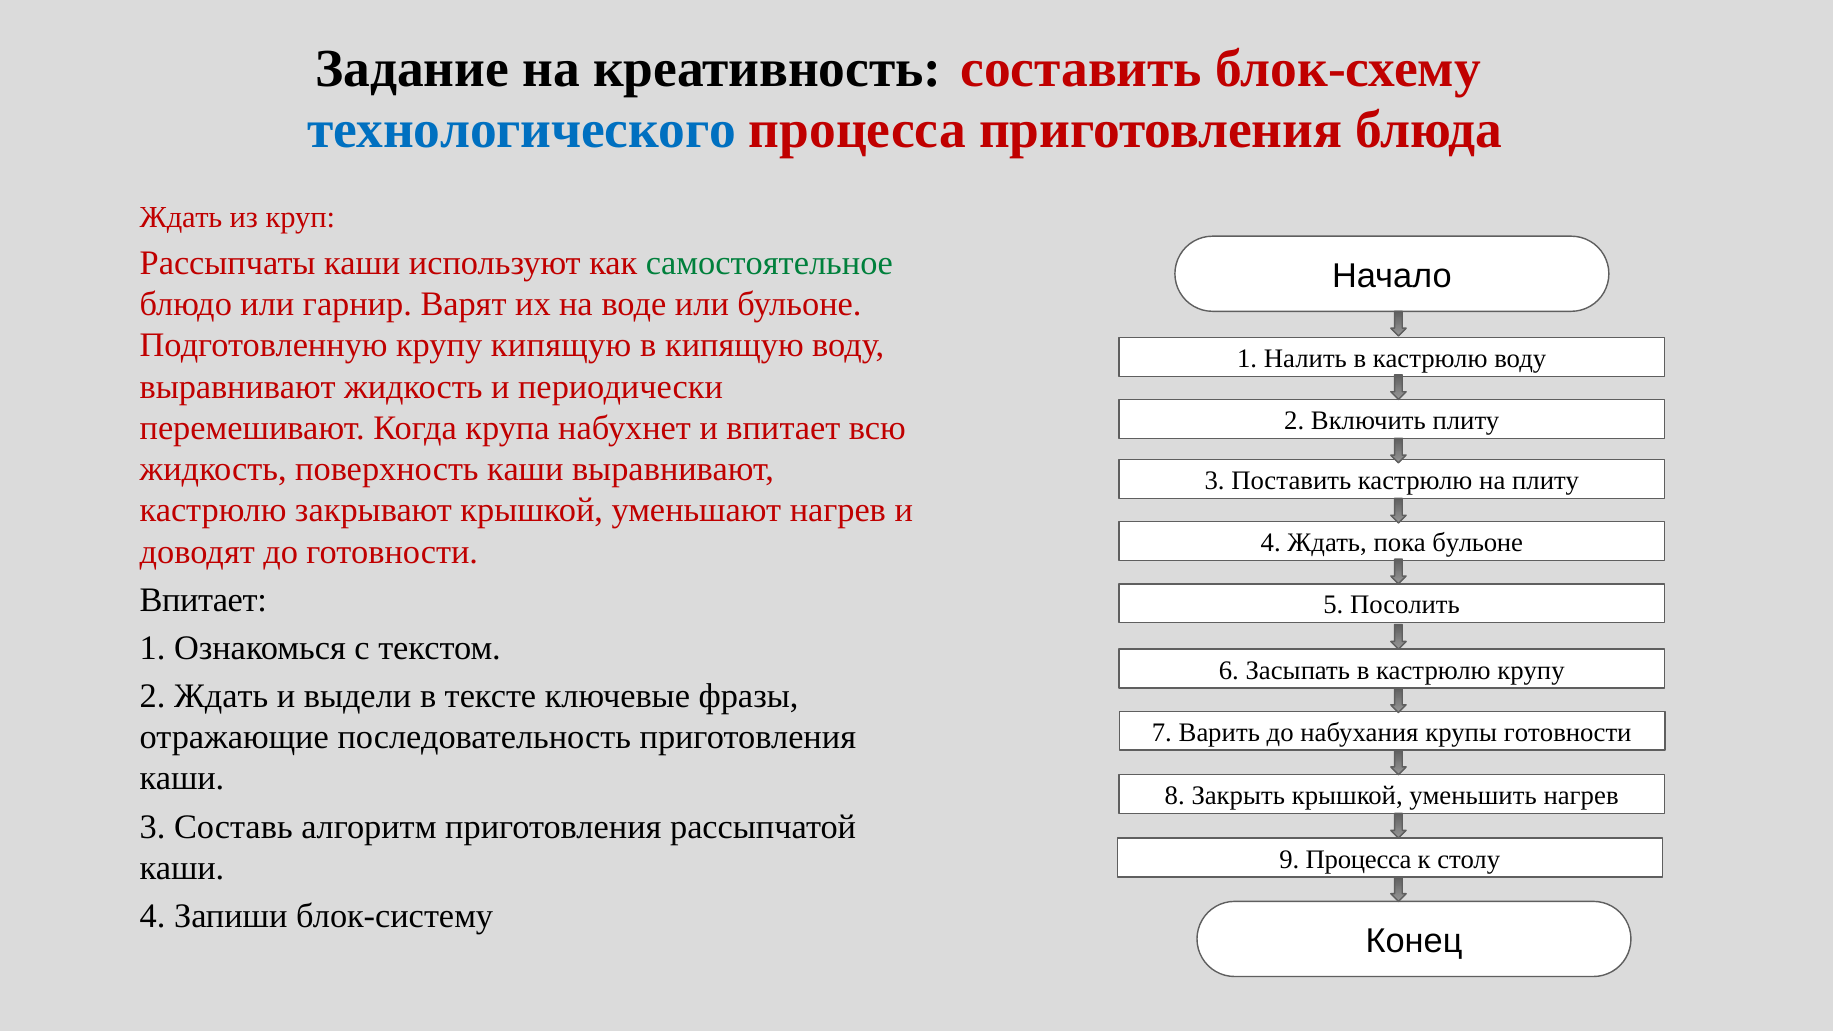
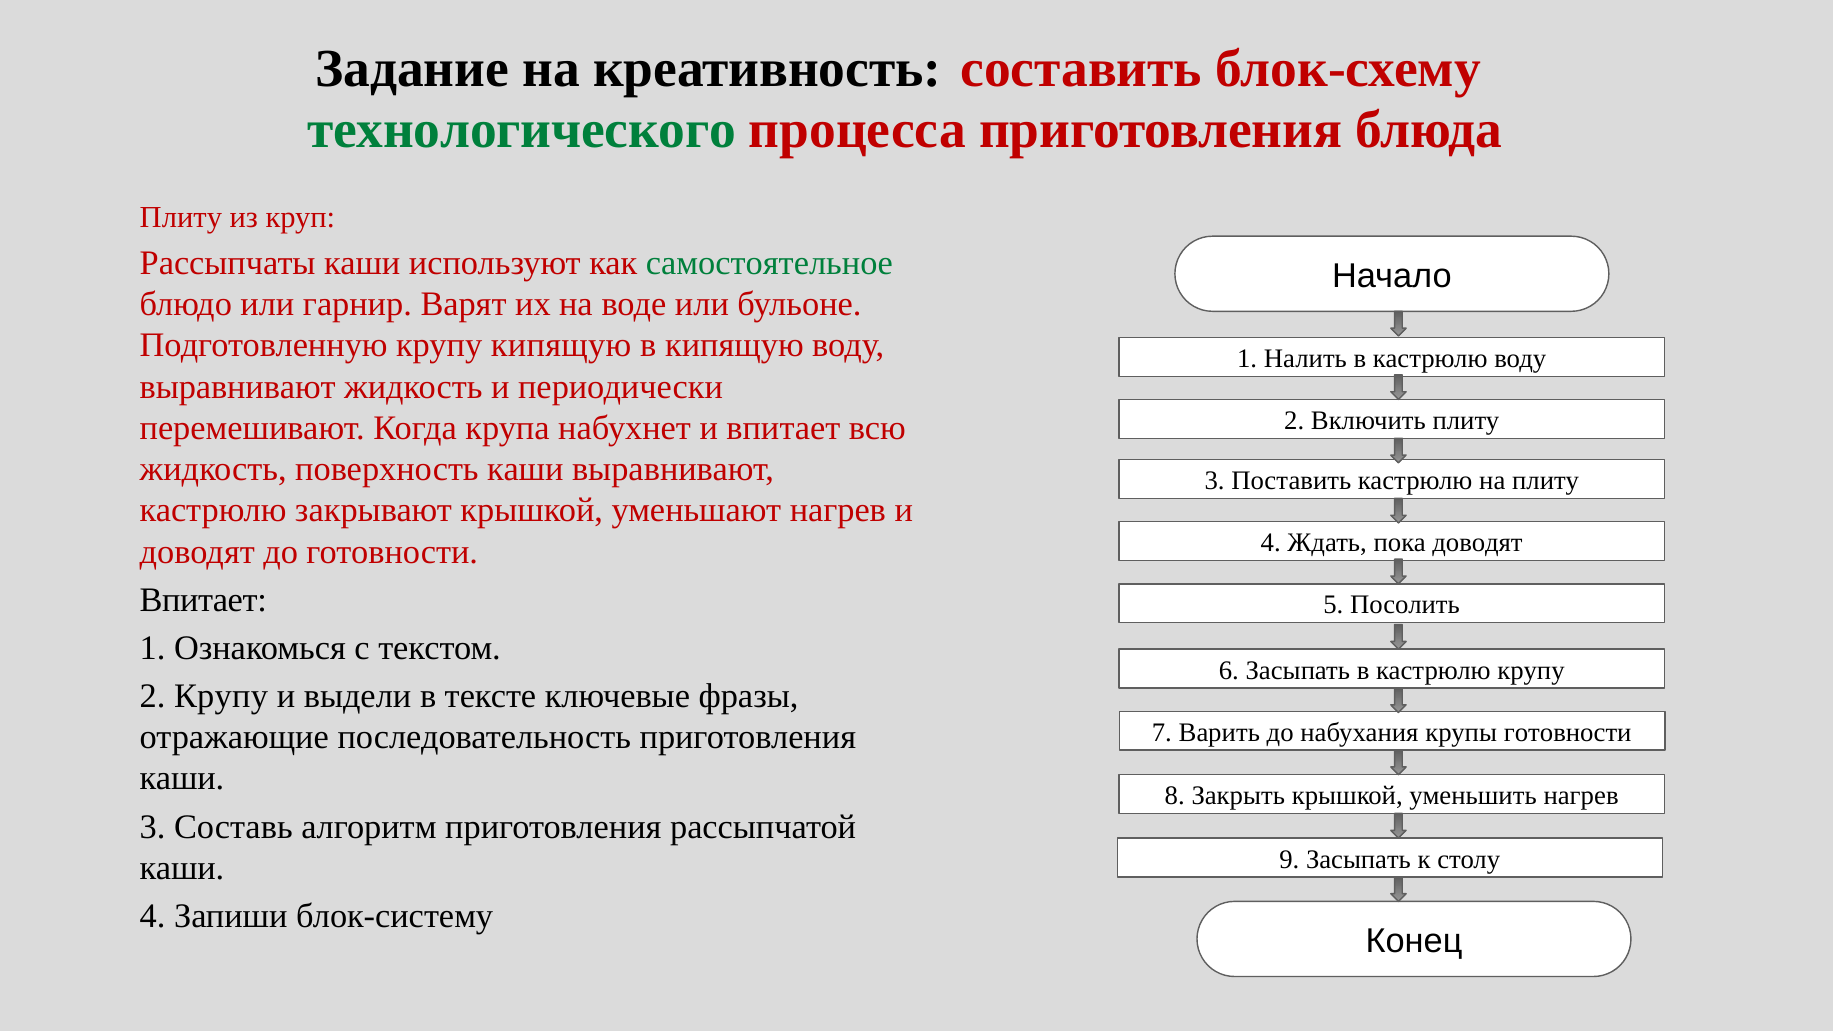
технологического colour: blue -> green
Ждать at (181, 217): Ждать -> Плиту
пока бульоне: бульоне -> доводят
2 Ждать: Ждать -> Крупу
9 Процесса: Процесса -> Засыпать
